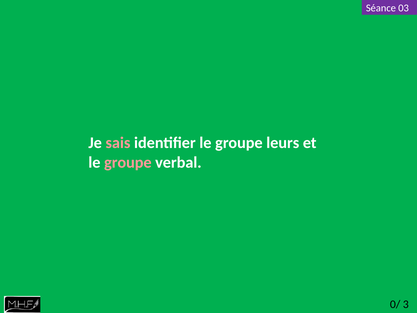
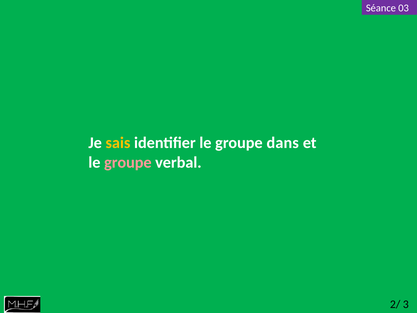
sais colour: pink -> yellow
leurs: leurs -> dans
0/: 0/ -> 2/
